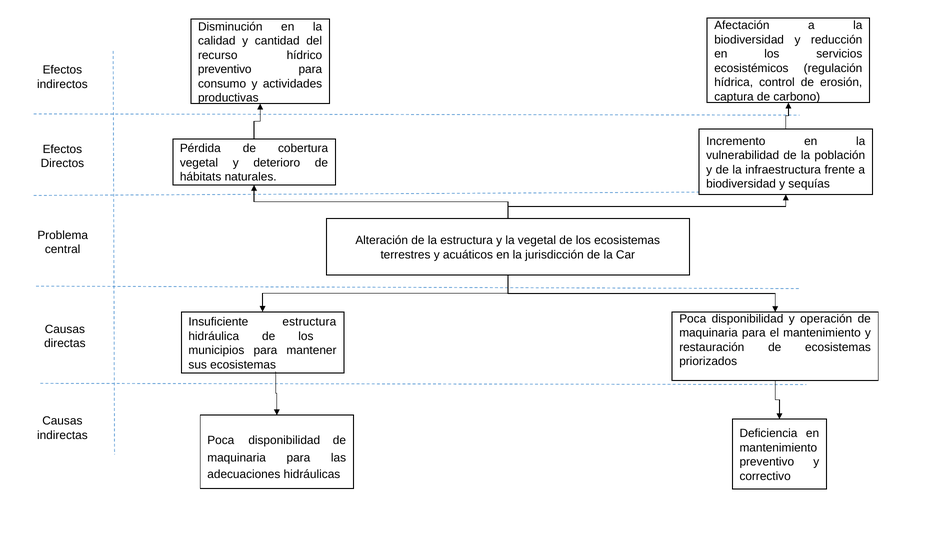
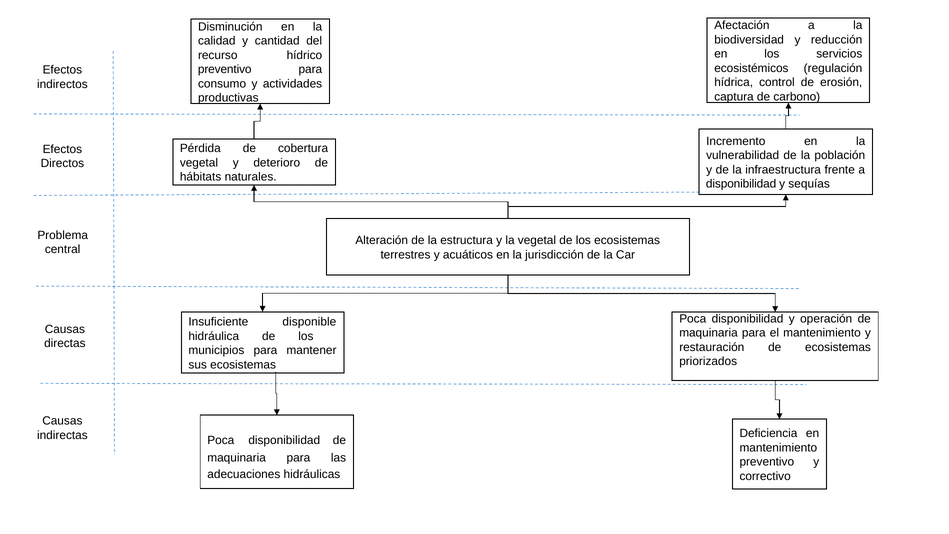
biodiversidad at (741, 184): biodiversidad -> disponibilidad
Insuficiente estructura: estructura -> disponible
